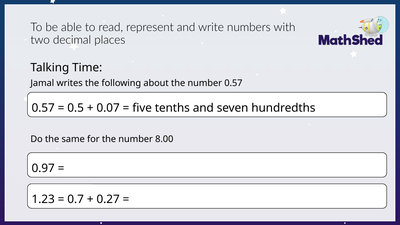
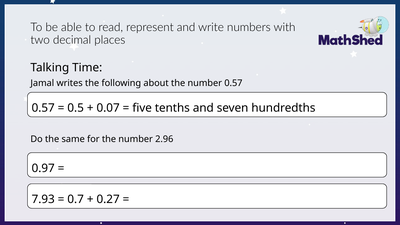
8.00: 8.00 -> 2.96
1.23: 1.23 -> 7.93
